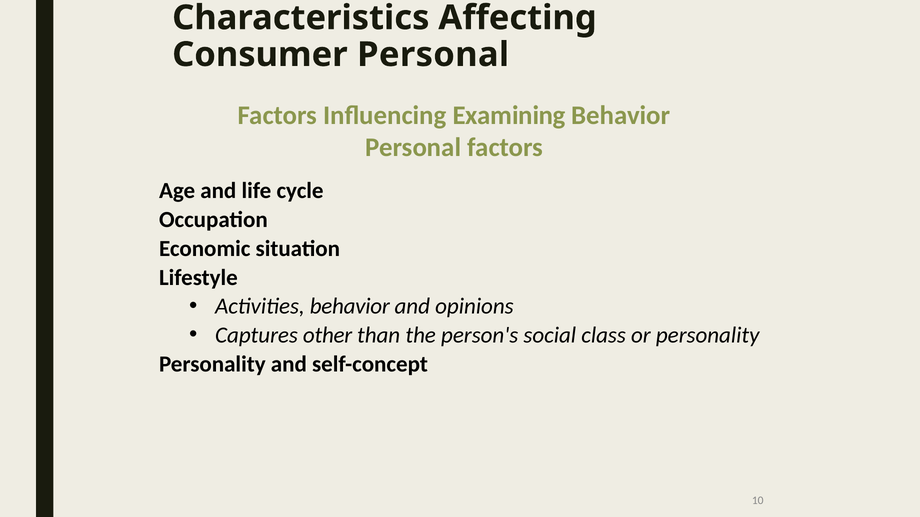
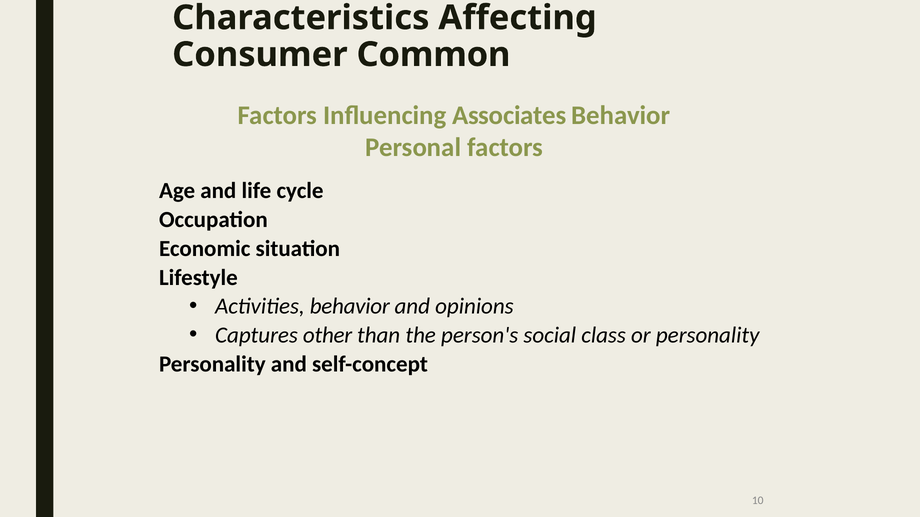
Consumer Personal: Personal -> Common
Examining: Examining -> Associates
